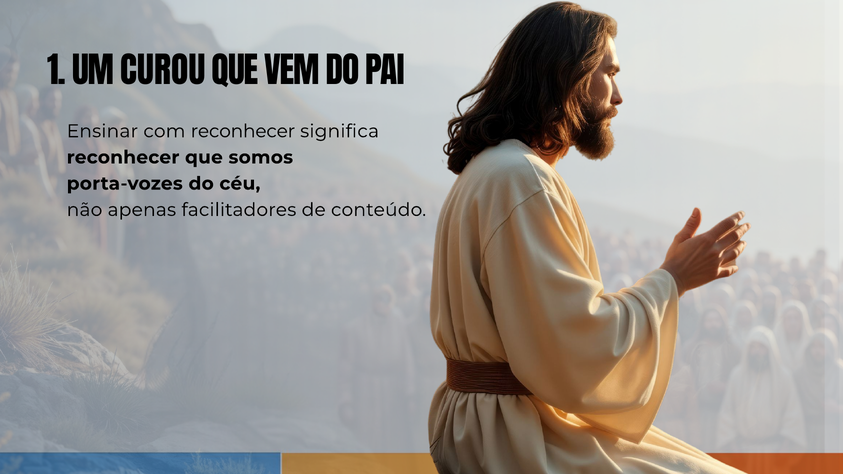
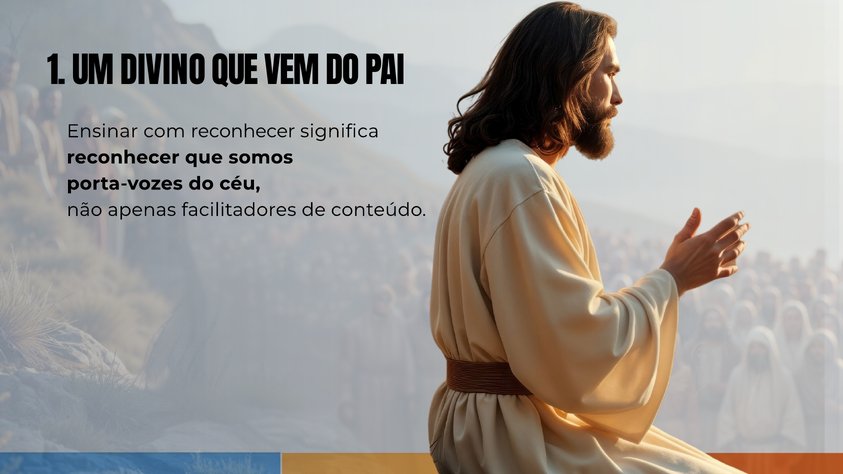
CUROU: CUROU -> DIVINO
